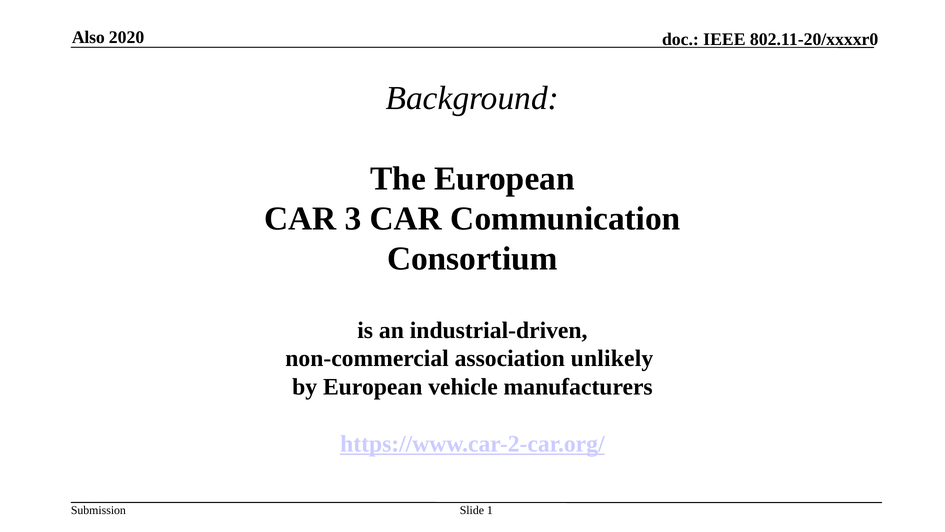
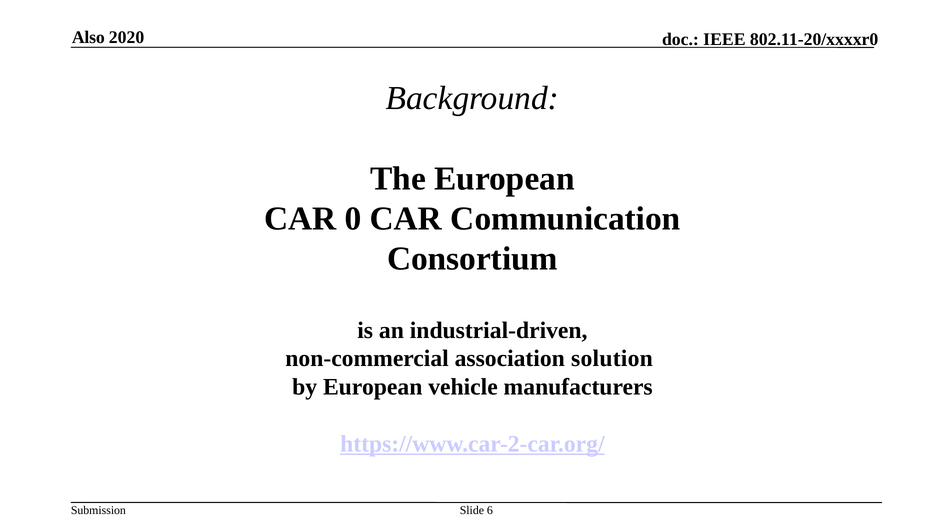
3: 3 -> 0
unlikely: unlikely -> solution
1: 1 -> 6
